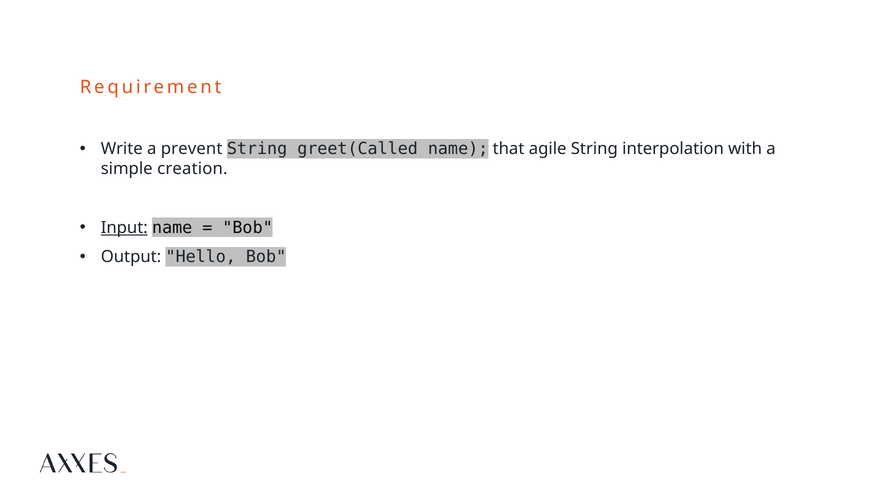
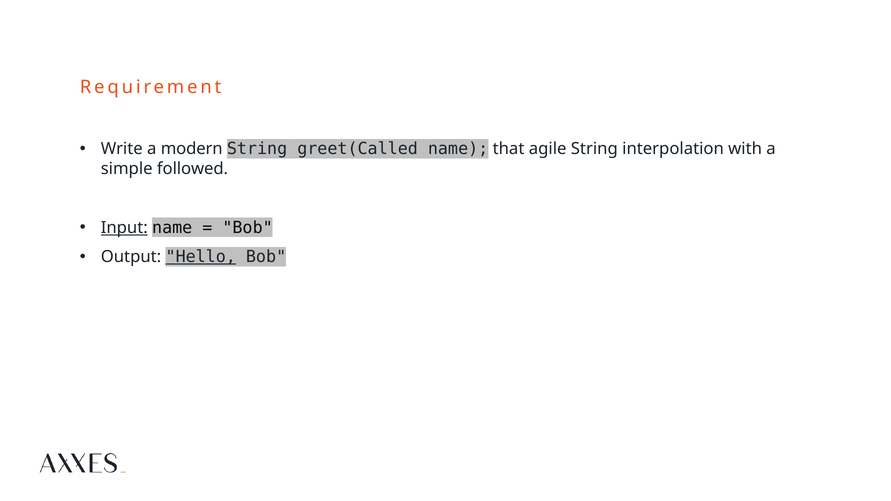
prevent: prevent -> modern
creation: creation -> followed
Hello underline: none -> present
